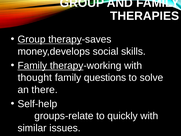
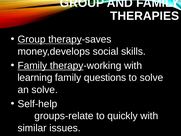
thought: thought -> learning
an there: there -> solve
